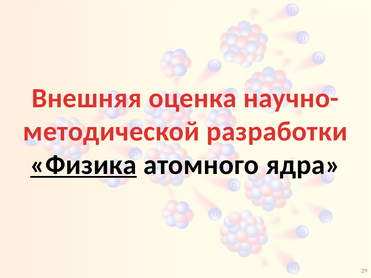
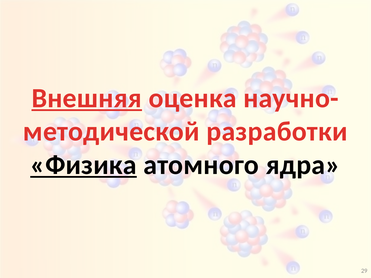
Внешняя underline: none -> present
